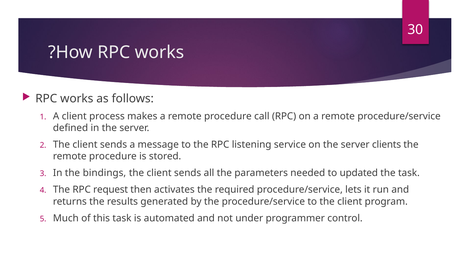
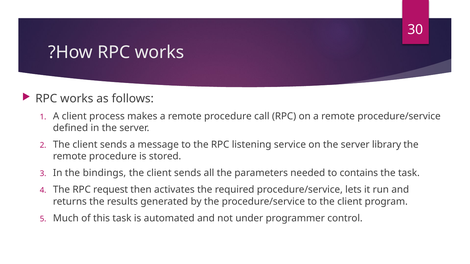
clients: clients -> library
updated: updated -> contains
